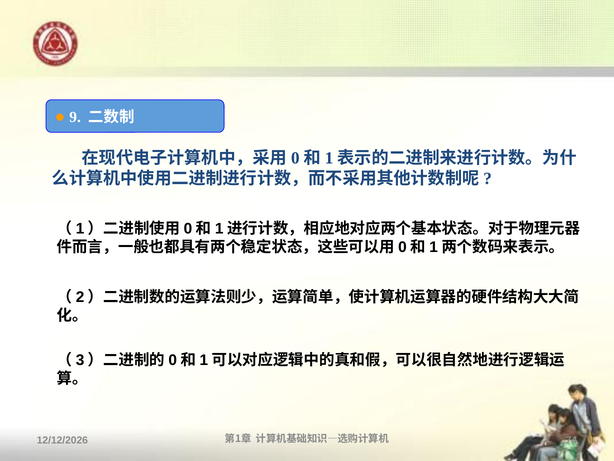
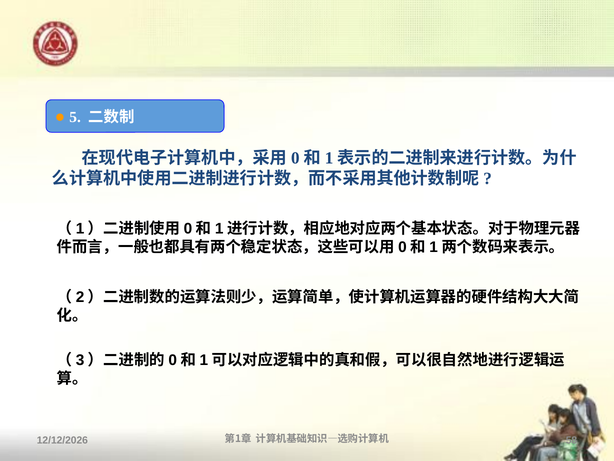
9: 9 -> 5
74: 74 -> 58
